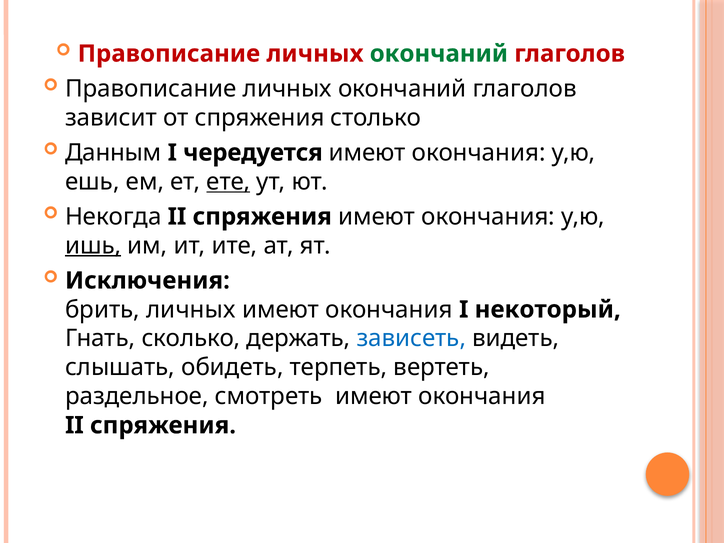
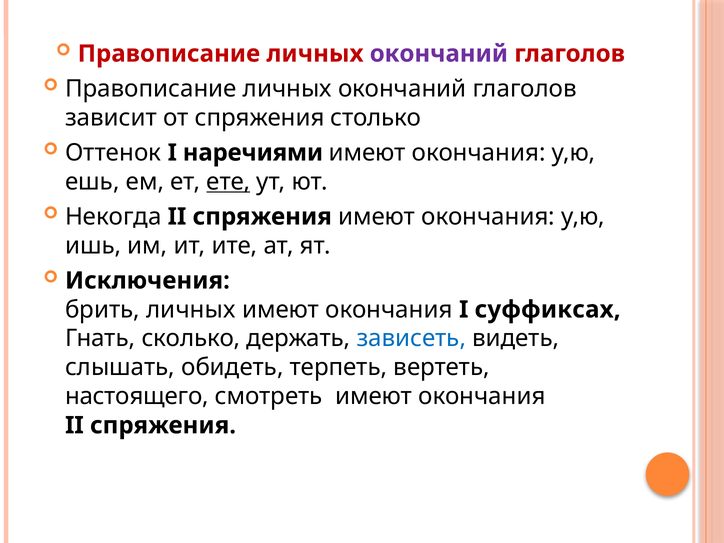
окончаний at (439, 54) colour: green -> purple
Данным: Данным -> Оттенок
чередуется: чередуется -> наречиями
ишь underline: present -> none
некоторый: некоторый -> суффиксах
раздельное: раздельное -> настоящего
